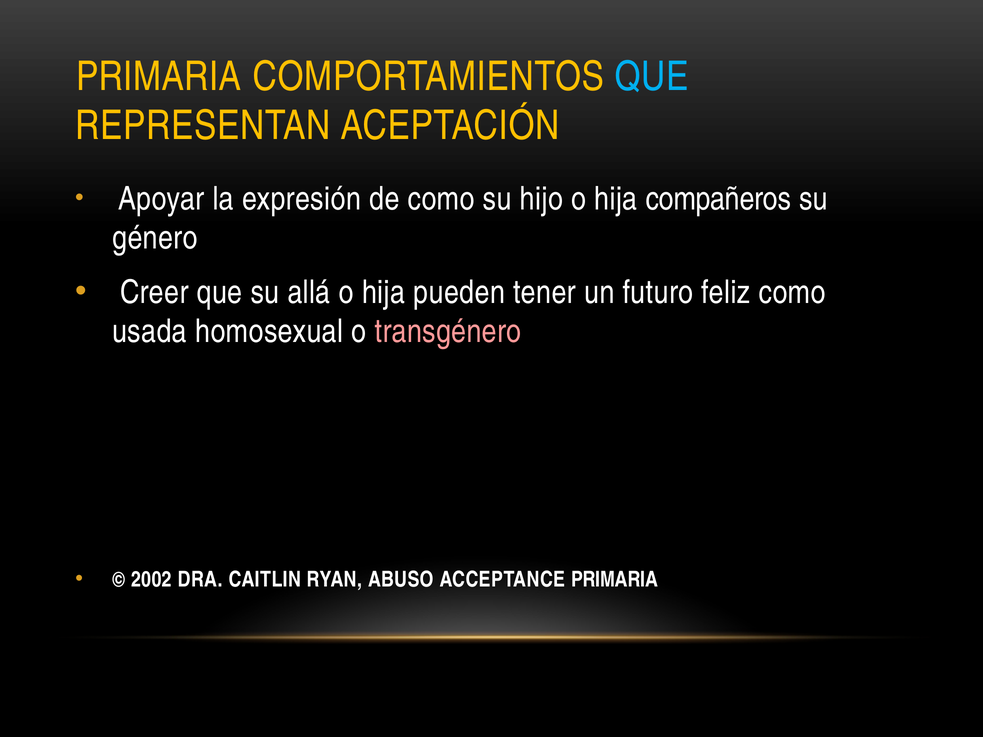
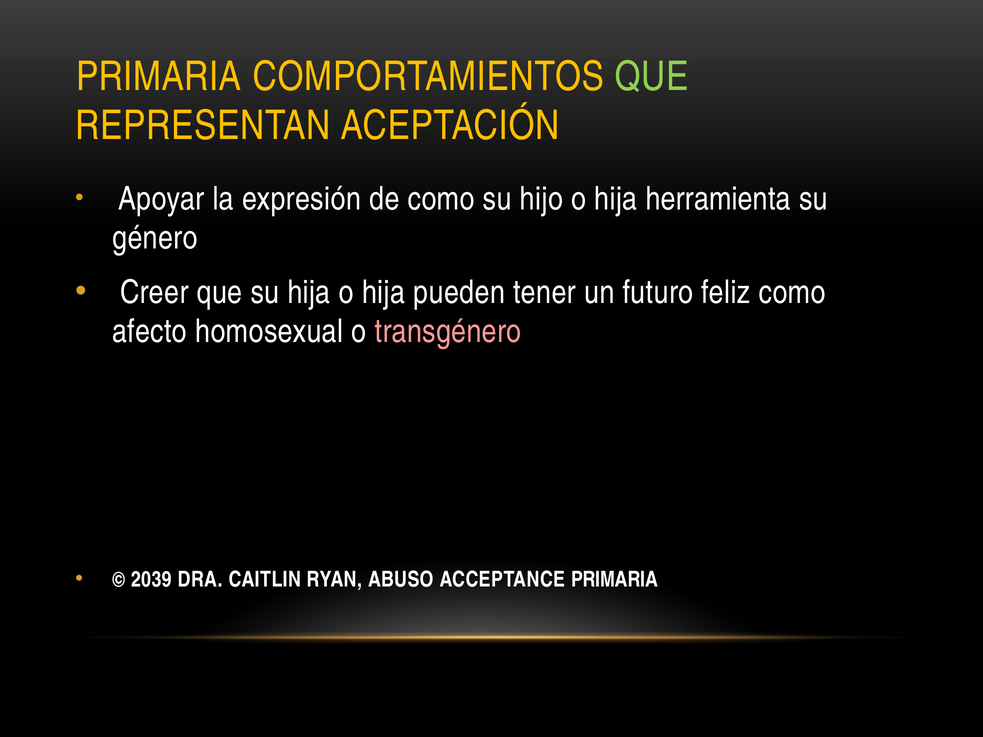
QUE at (652, 77) colour: light blue -> light green
compañeros: compañeros -> herramienta
su allá: allá -> hija
usada: usada -> afecto
2002: 2002 -> 2039
